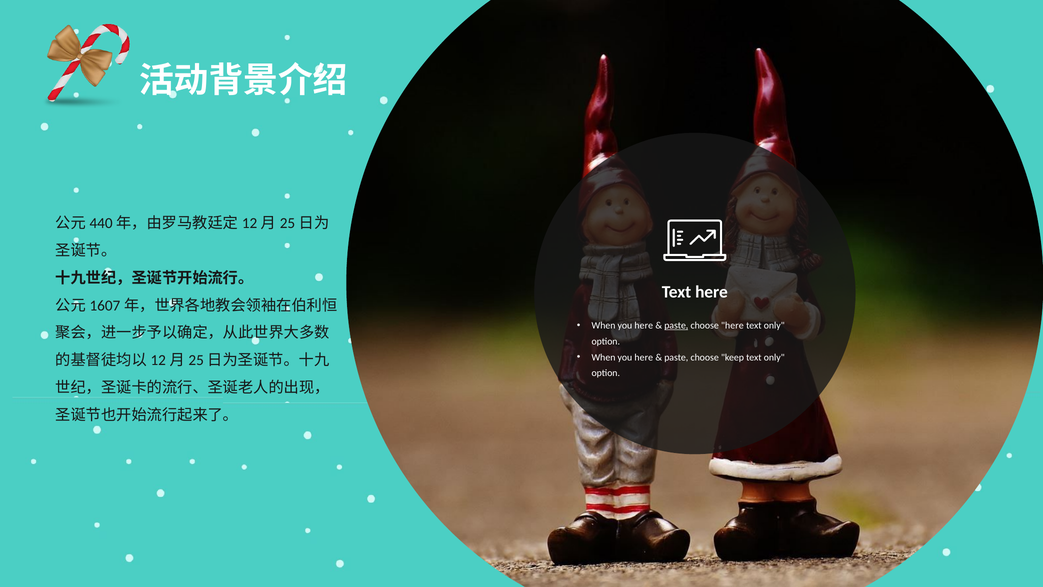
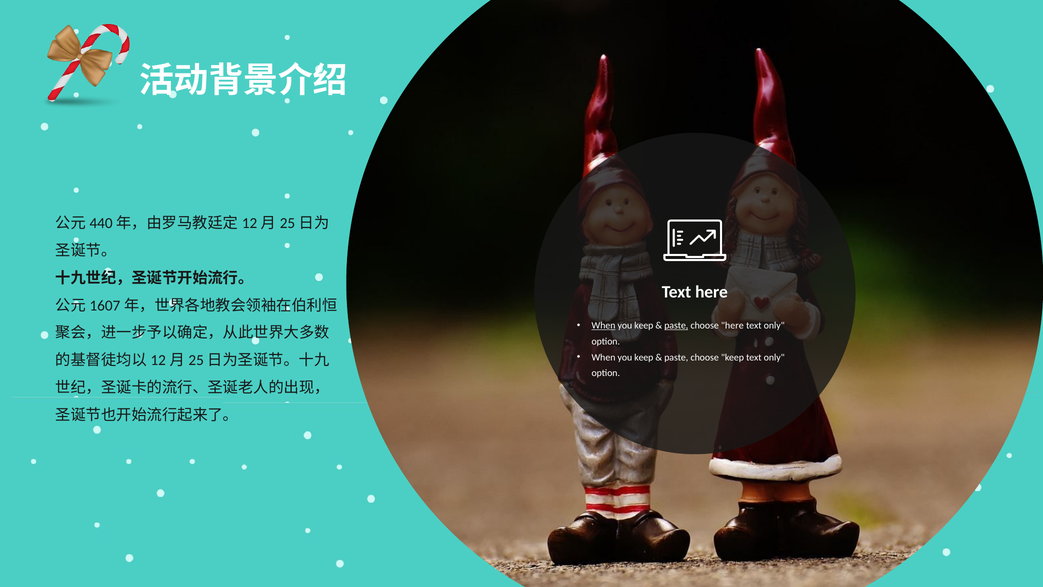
When at (604, 325) underline: none -> present
here at (644, 325): here -> keep
here at (644, 357): here -> keep
